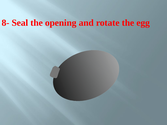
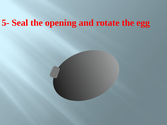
8-: 8- -> 5-
